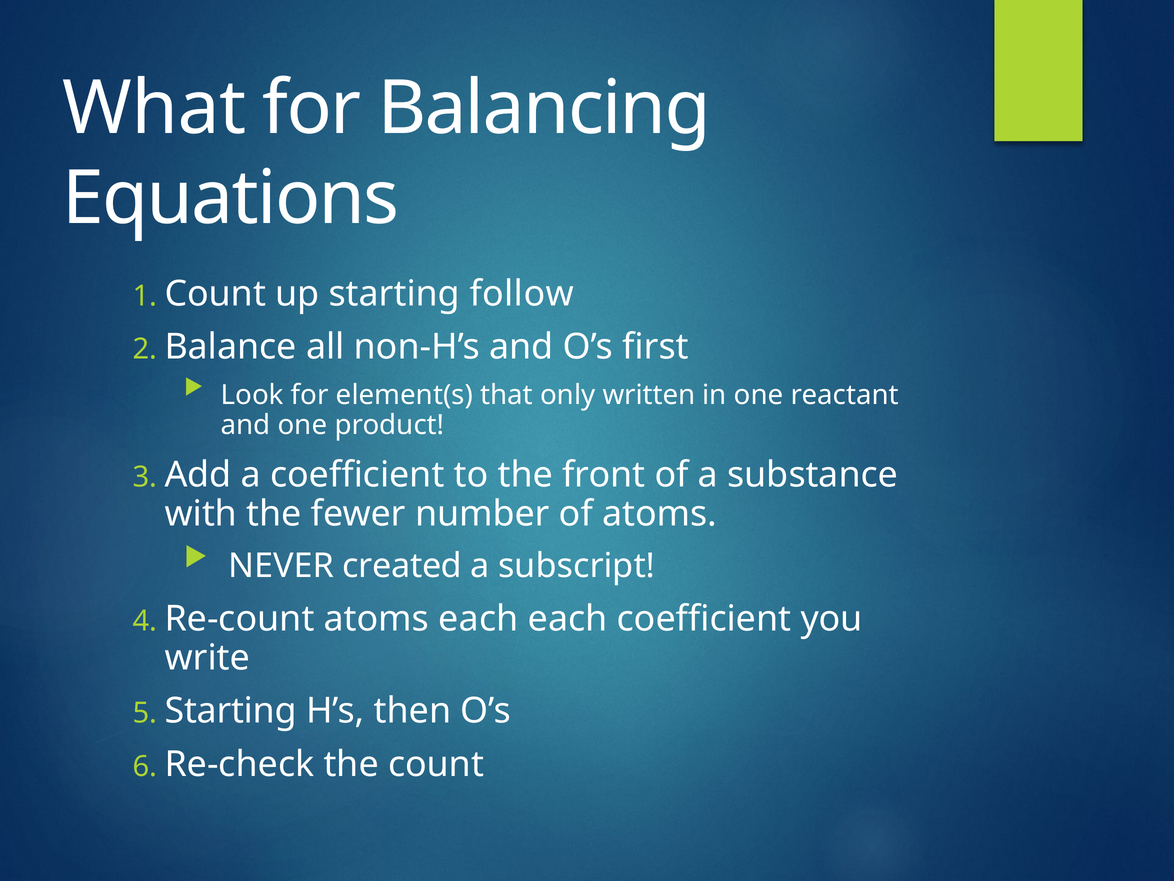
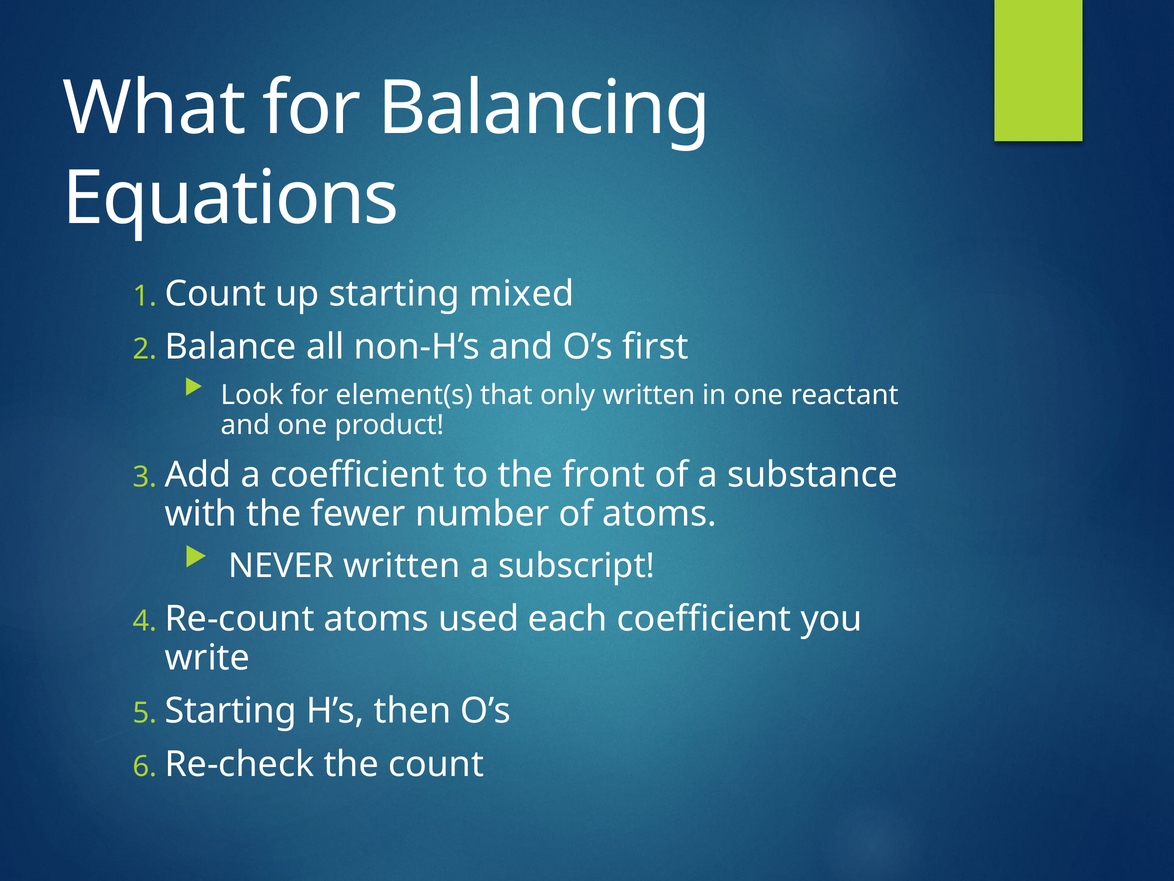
follow: follow -> mixed
NEVER created: created -> written
atoms each: each -> used
